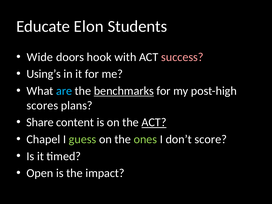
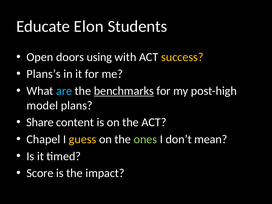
Wide: Wide -> Open
hook: hook -> using
success colour: pink -> yellow
Using’s: Using’s -> Plans’s
scores: scores -> model
ACT at (154, 122) underline: present -> none
guess colour: light green -> yellow
score: score -> mean
Open: Open -> Score
